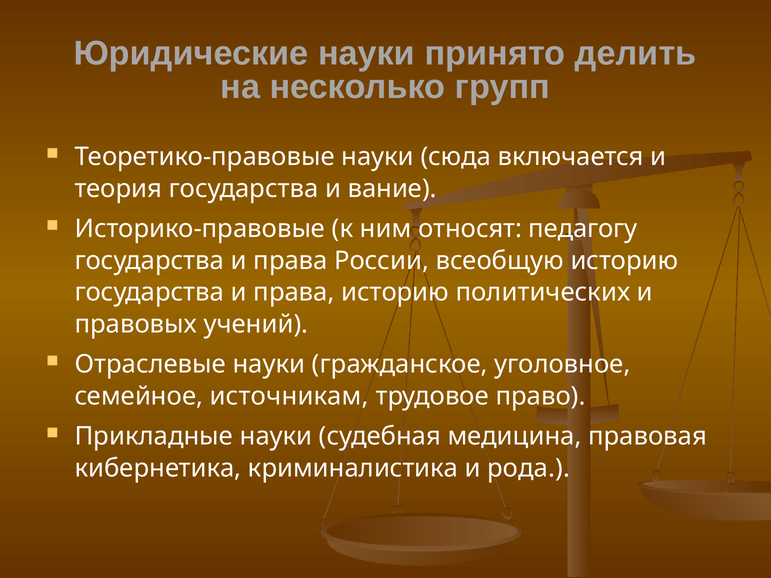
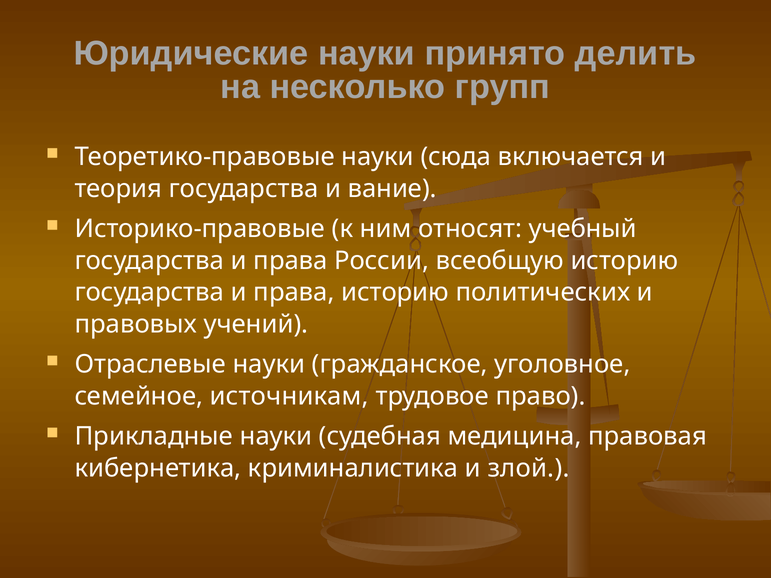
педагогу: педагогу -> учебный
рода: рода -> злой
